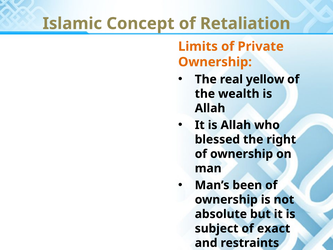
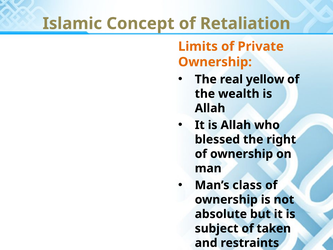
been: been -> class
exact: exact -> taken
